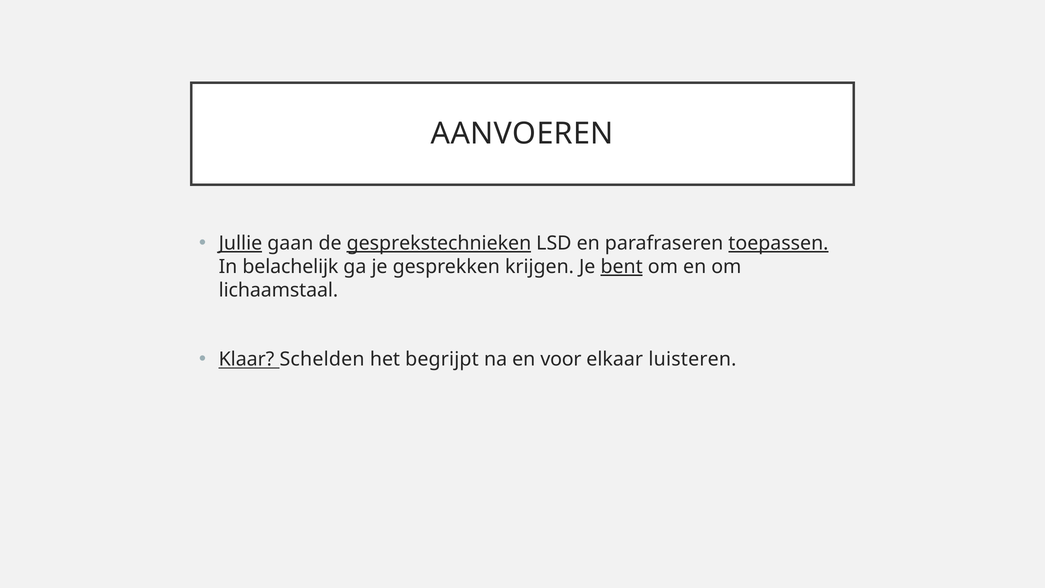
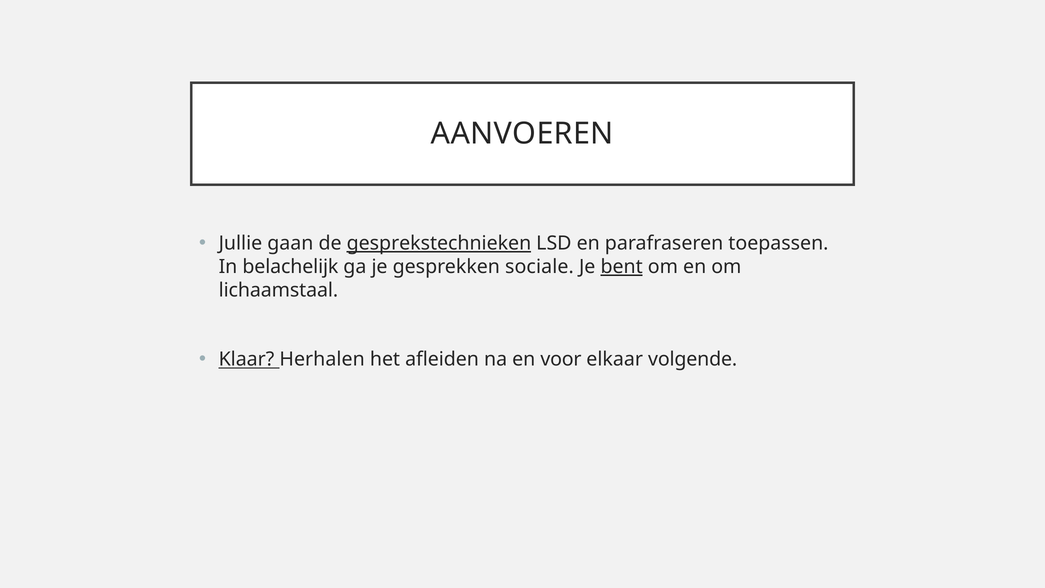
Jullie underline: present -> none
toepassen underline: present -> none
krijgen: krijgen -> sociale
Schelden: Schelden -> Herhalen
begrijpt: begrijpt -> afleiden
luisteren: luisteren -> volgende
